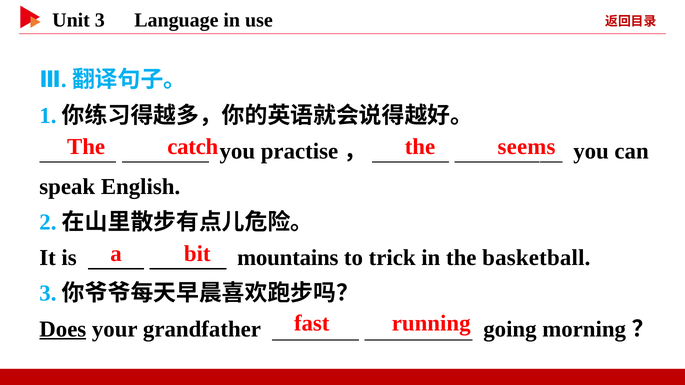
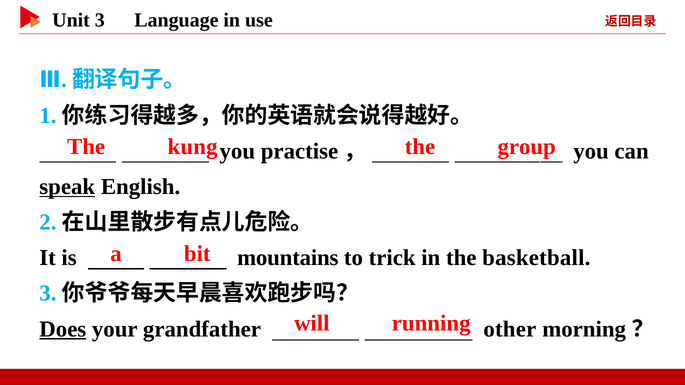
catch: catch -> kung
seems: seems -> group
speak underline: none -> present
fast: fast -> will
going: going -> other
